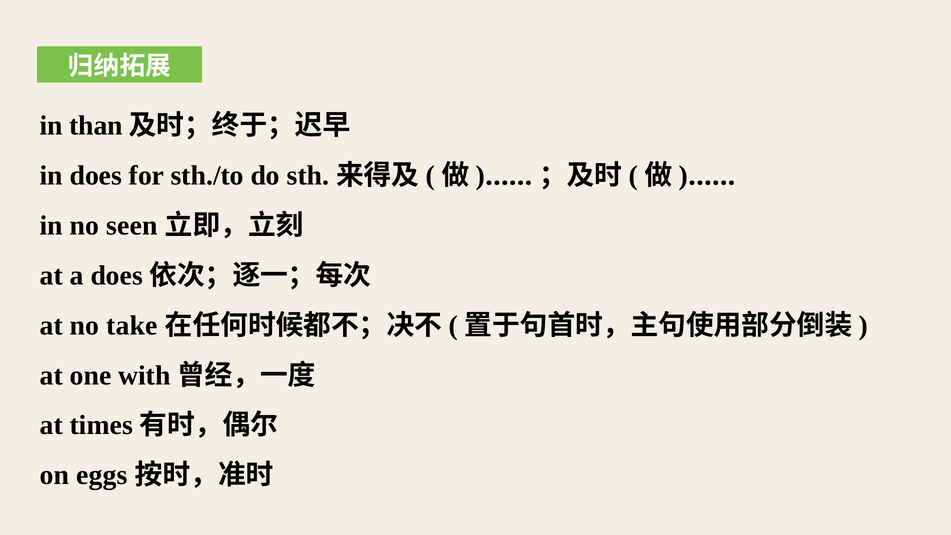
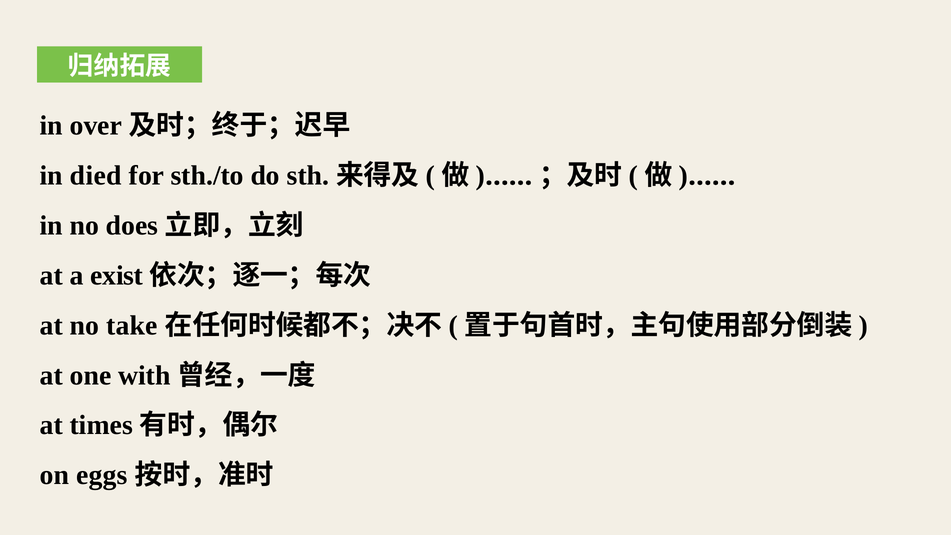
than: than -> over
in does: does -> died
seen: seen -> does
a does: does -> exist
